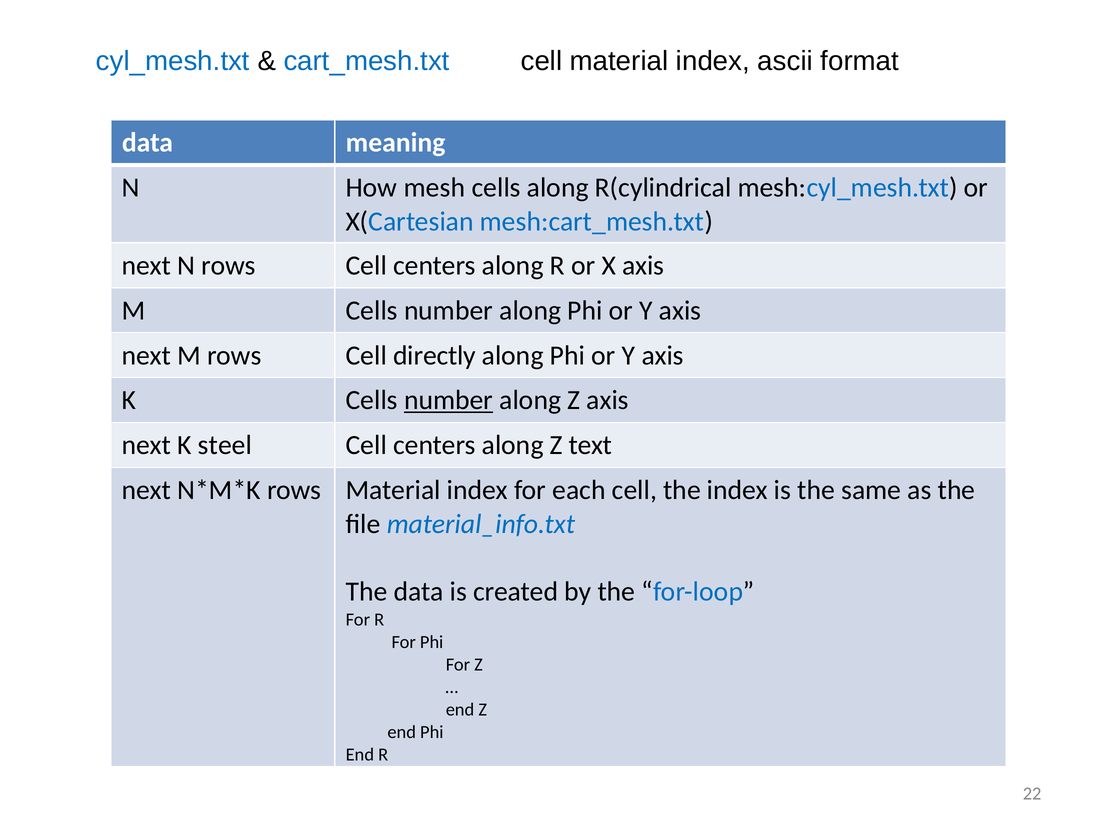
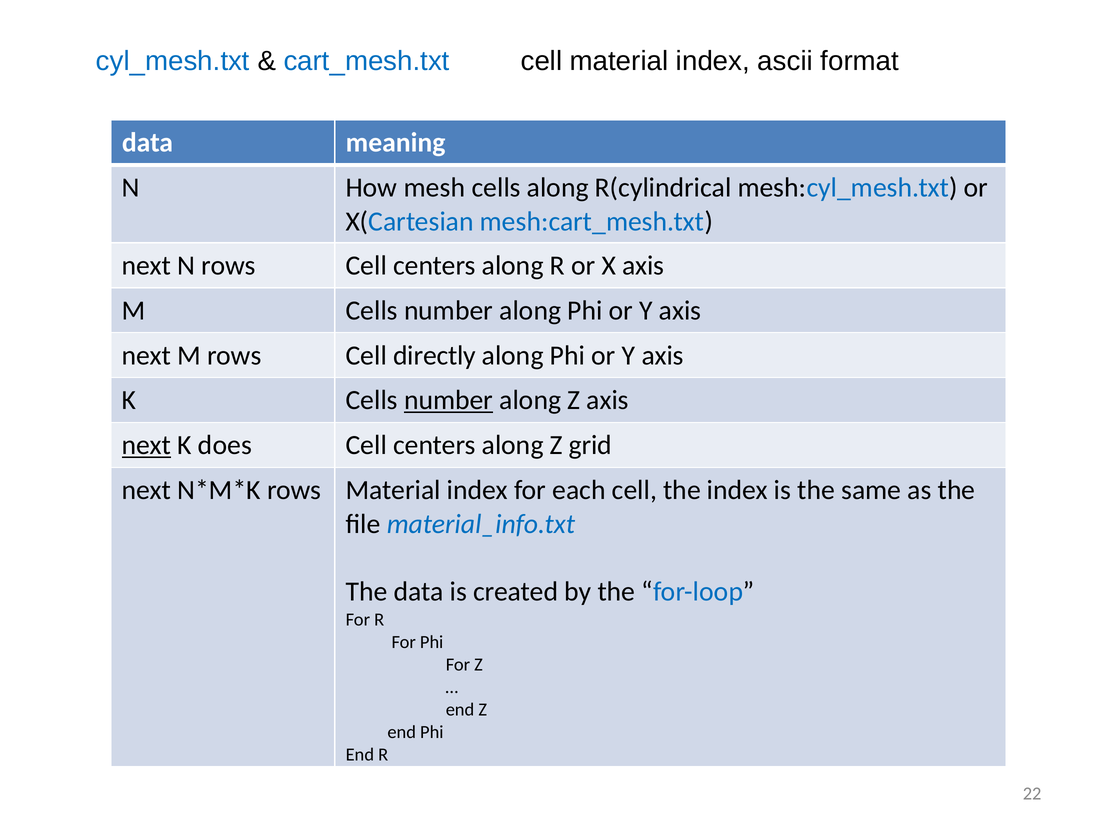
next at (147, 445) underline: none -> present
steel: steel -> does
text: text -> grid
